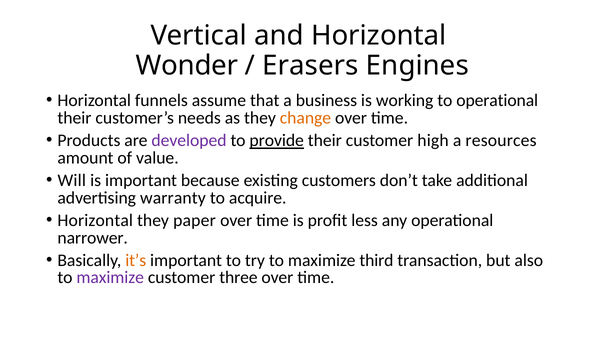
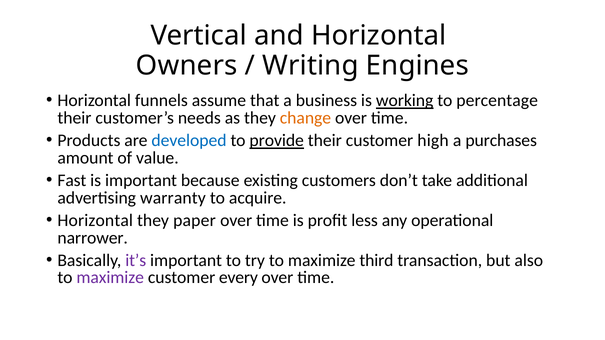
Wonder: Wonder -> Owners
Erasers: Erasers -> Writing
working underline: none -> present
to operational: operational -> percentage
developed colour: purple -> blue
resources: resources -> purchases
Will: Will -> Fast
it’s colour: orange -> purple
three: three -> every
